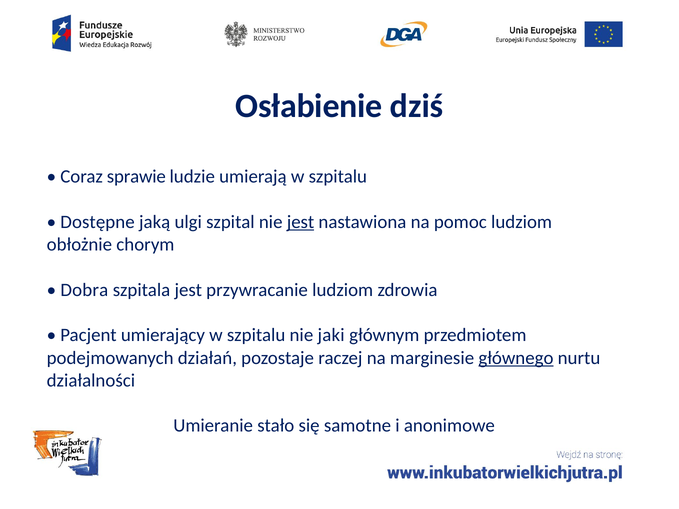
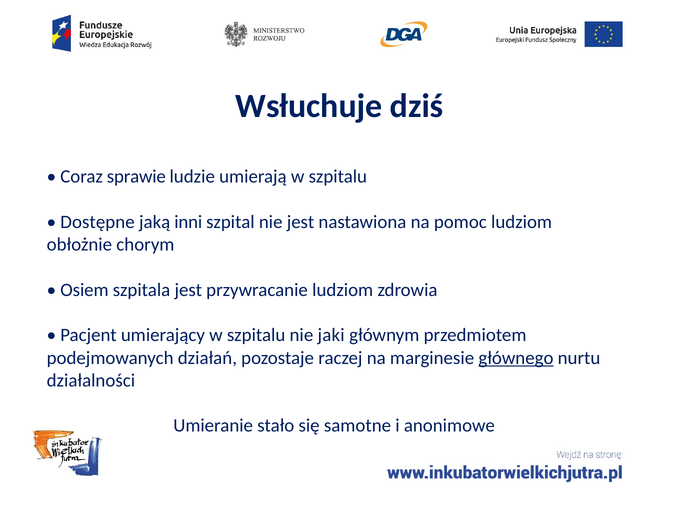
Osłabienie: Osłabienie -> Wsłuchuje
ulgi: ulgi -> inni
jest at (301, 222) underline: present -> none
Dobra: Dobra -> Osiem
